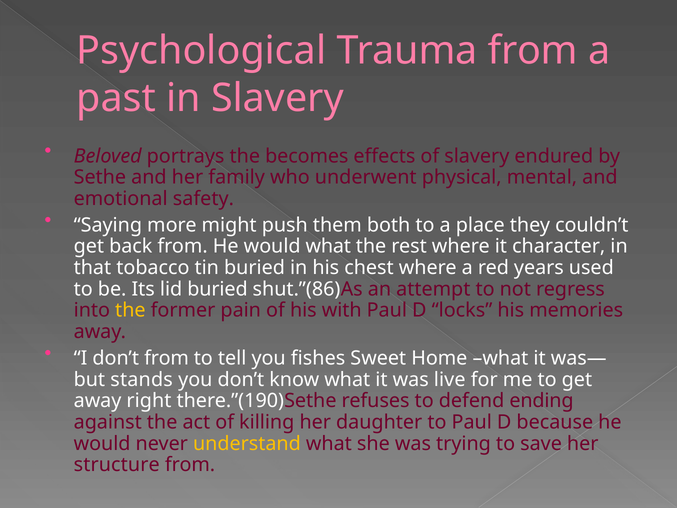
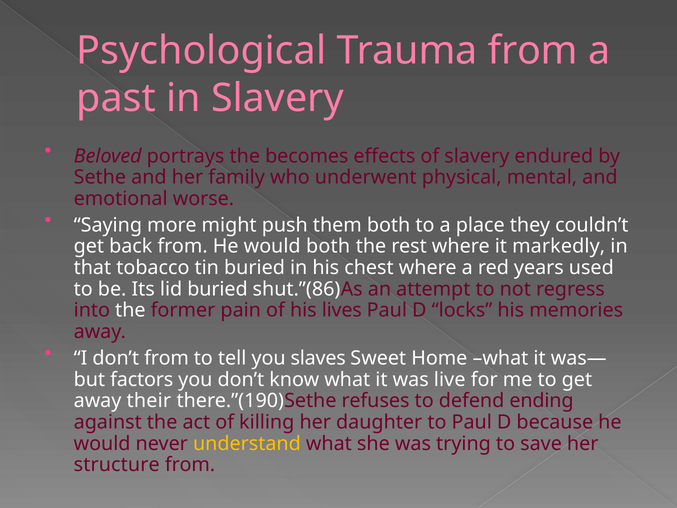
safety: safety -> worse
would what: what -> both
character: character -> markedly
the at (130, 310) colour: yellow -> white
with: with -> lives
fishes: fishes -> slaves
stands: stands -> factors
right: right -> their
